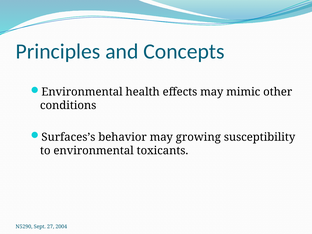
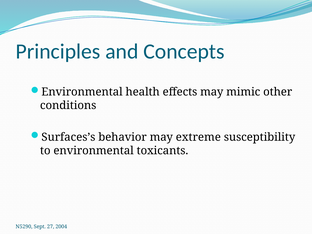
growing: growing -> extreme
